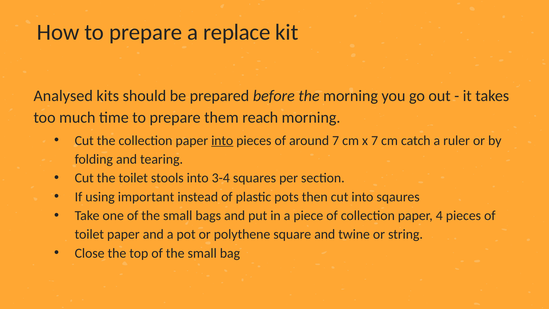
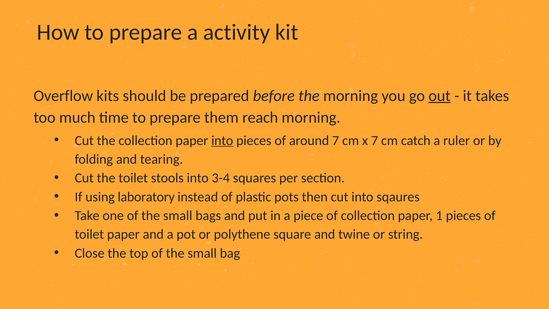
replace: replace -> activity
Analysed: Analysed -> Overflow
out underline: none -> present
important: important -> laboratory
4: 4 -> 1
